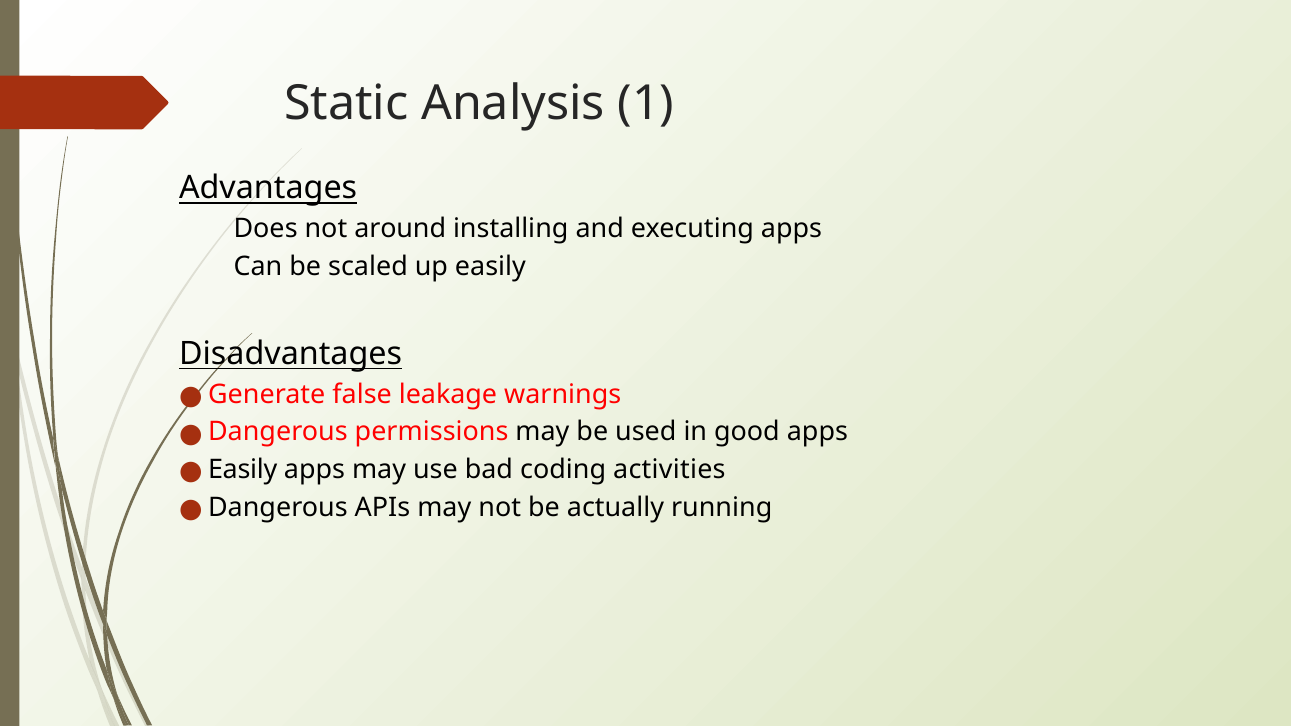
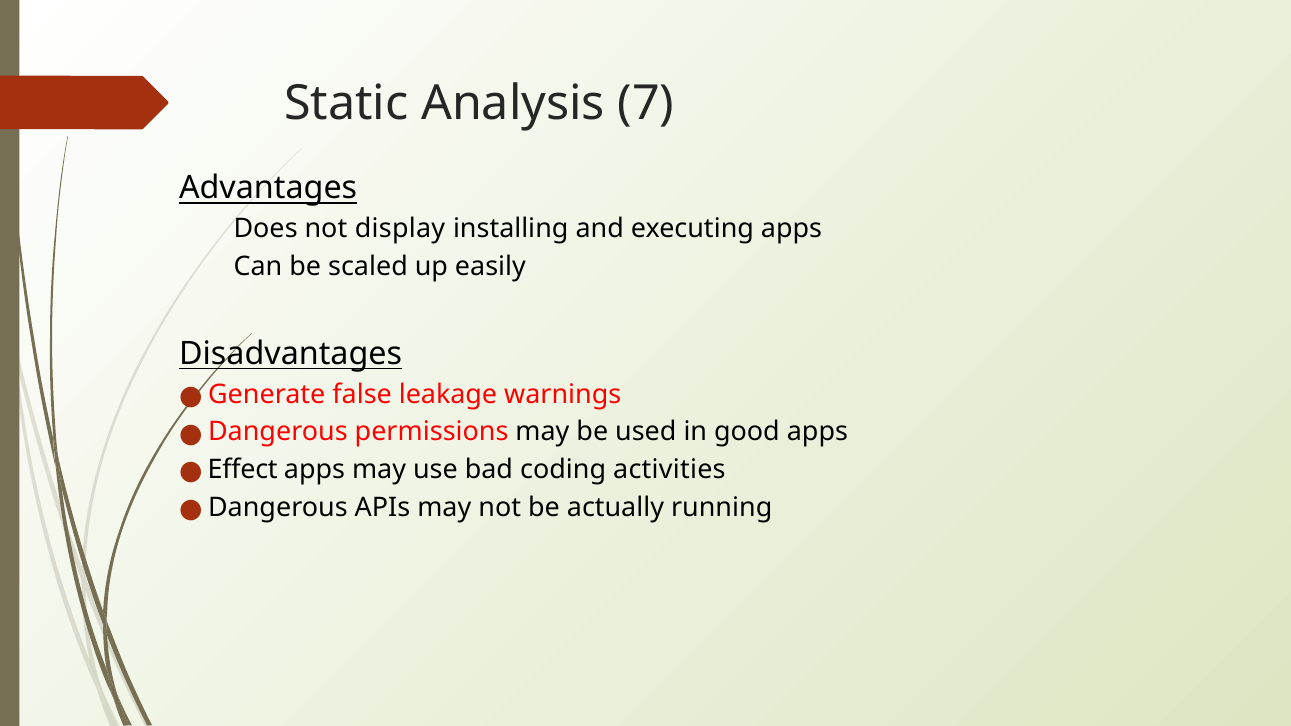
1: 1 -> 7
around: around -> display
Easily at (243, 470): Easily -> Effect
